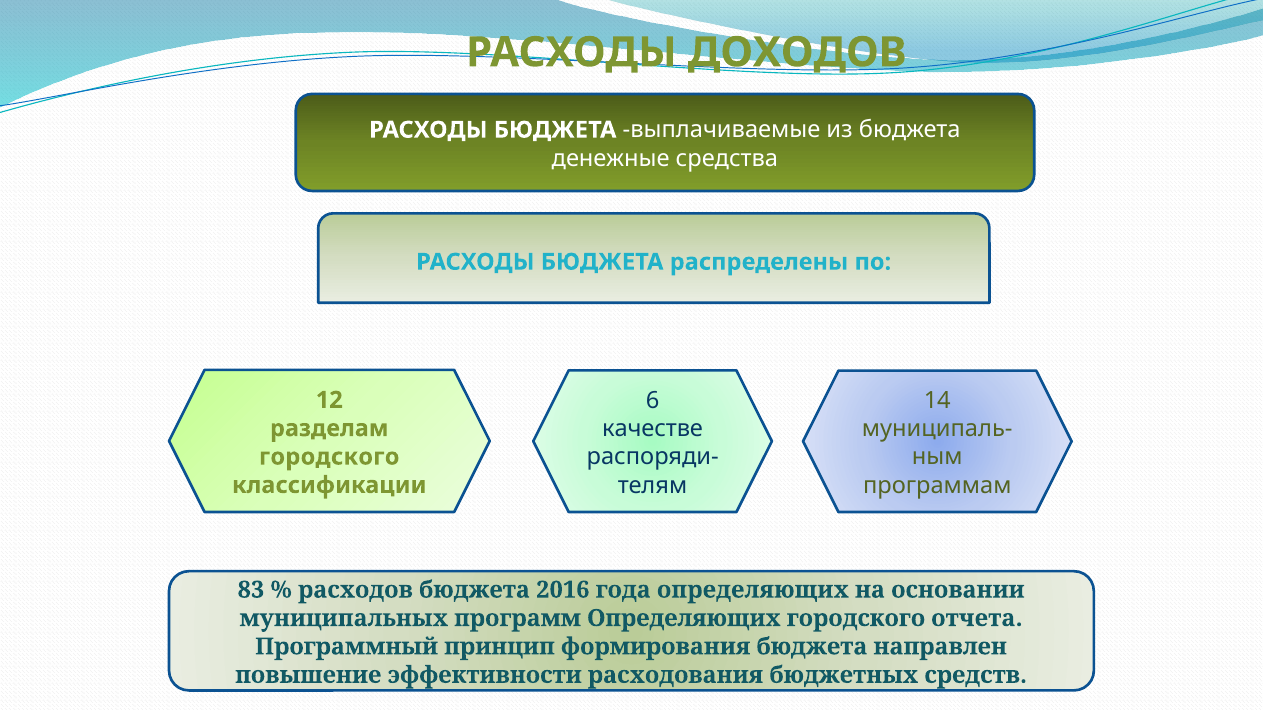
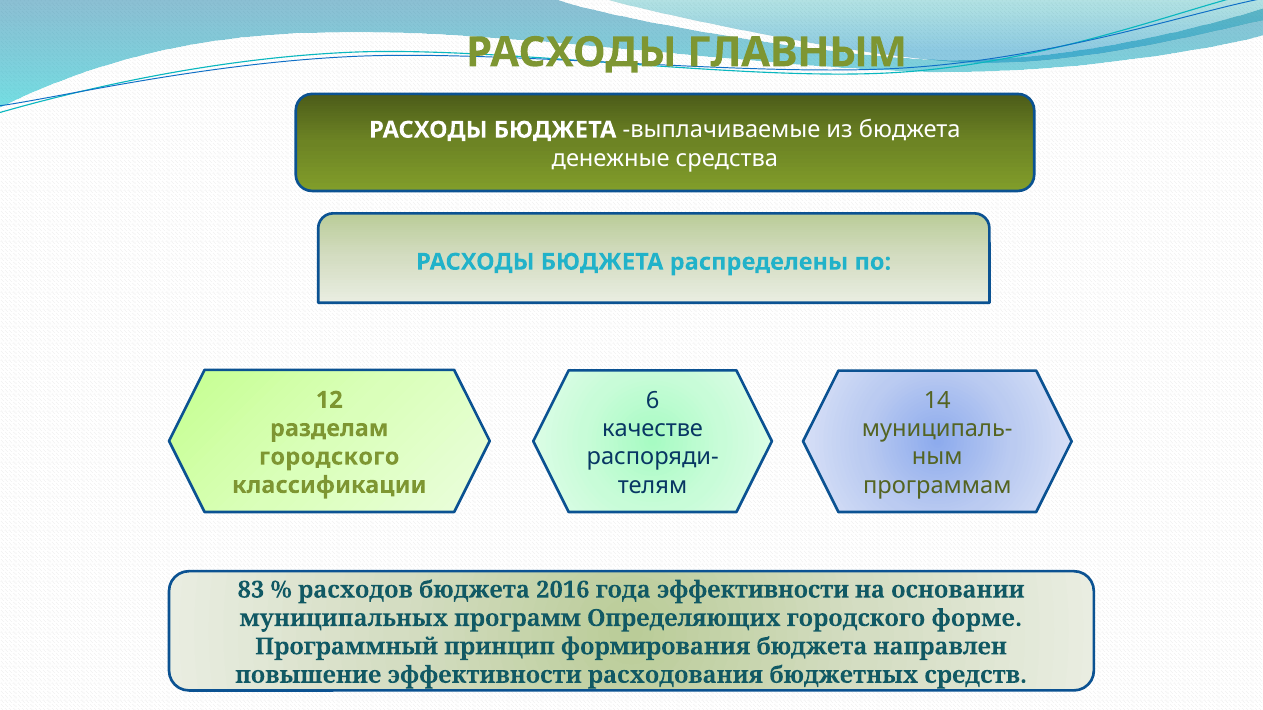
ДОХОДОВ: ДОХОДОВ -> ГЛАВНЫМ
года определяющих: определяющих -> эффективности
отчета: отчета -> форме
